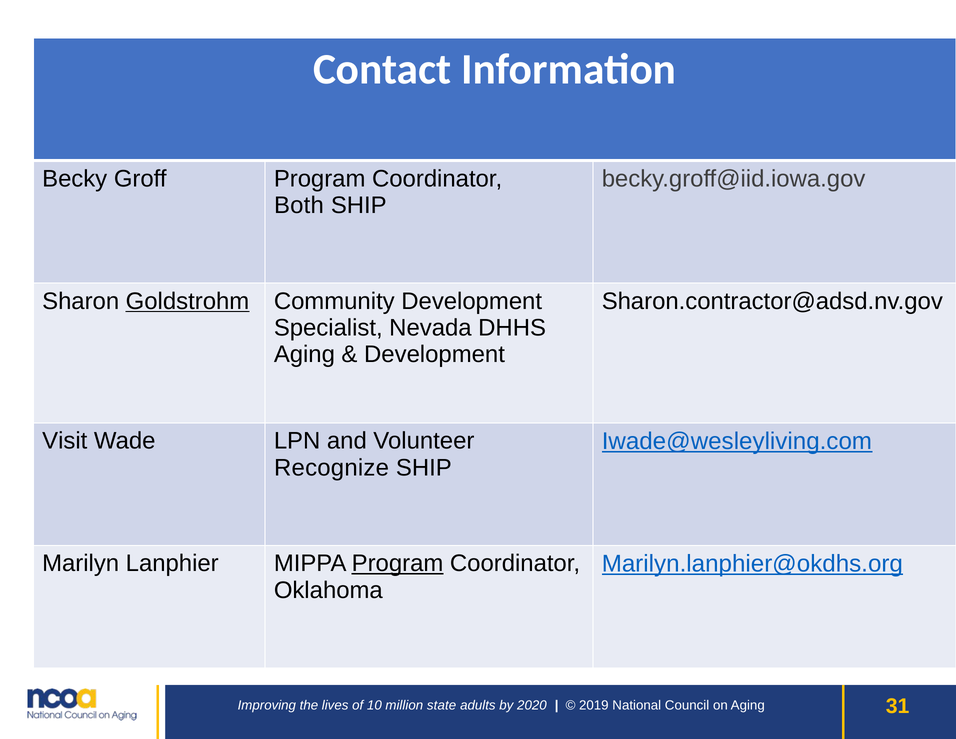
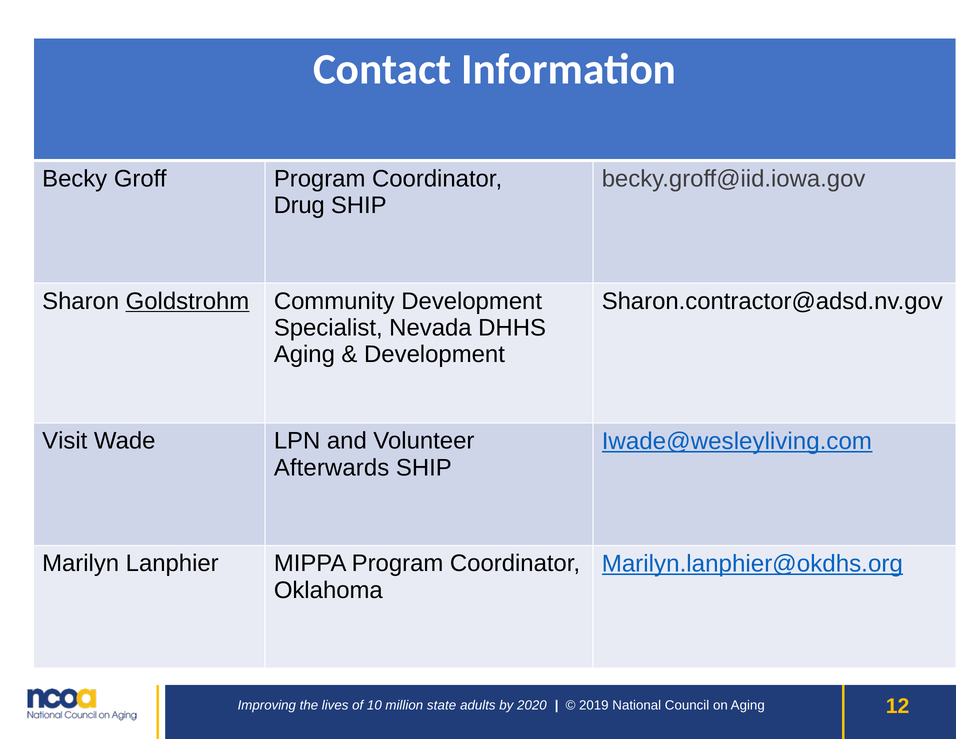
Both: Both -> Drug
Recognize: Recognize -> Afterwards
Program at (398, 563) underline: present -> none
31: 31 -> 12
